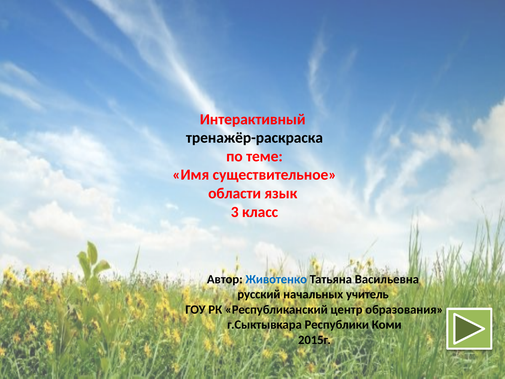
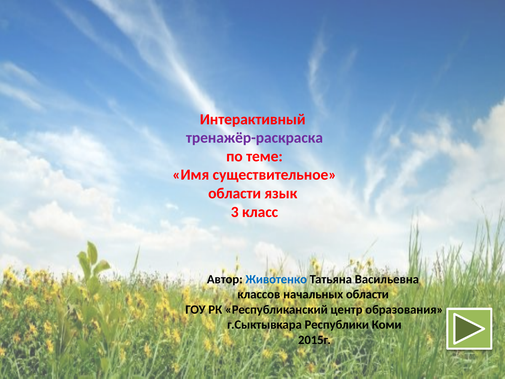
тренажёр-раскраска colour: black -> purple
русский: русский -> классов
начальных учитель: учитель -> области
